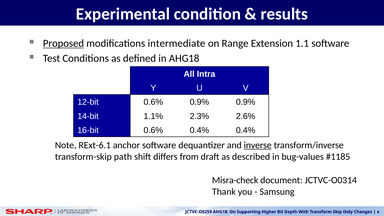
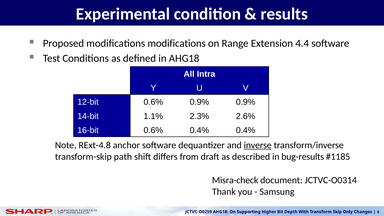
Proposed underline: present -> none
modifications intermediate: intermediate -> modifications
1.1: 1.1 -> 4.4
RExt-6.1: RExt-6.1 -> RExt-4.8
bug-values: bug-values -> bug-results
